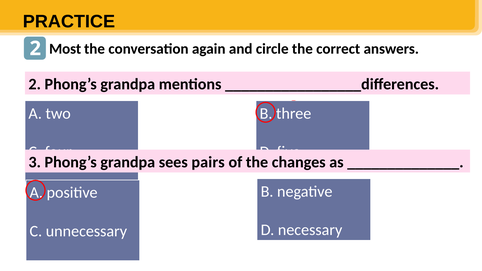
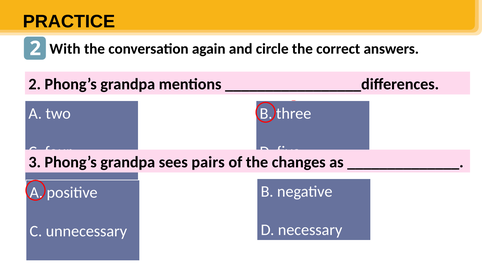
Most: Most -> With
